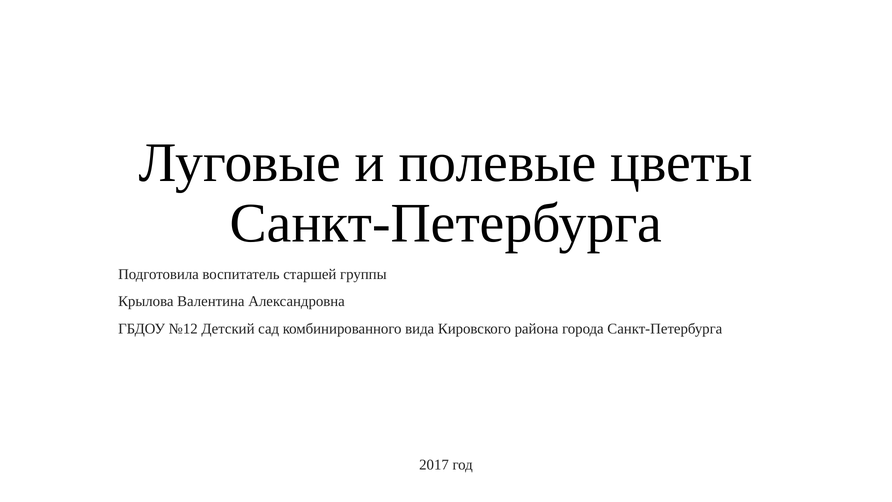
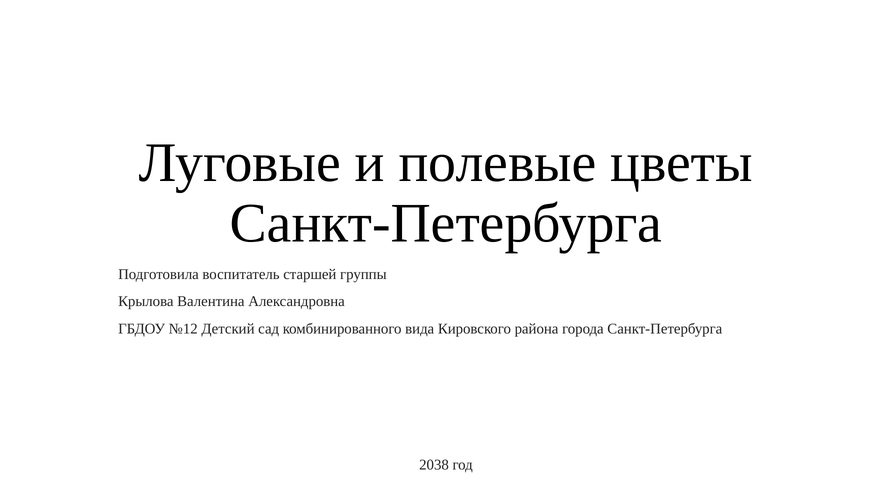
2017: 2017 -> 2038
